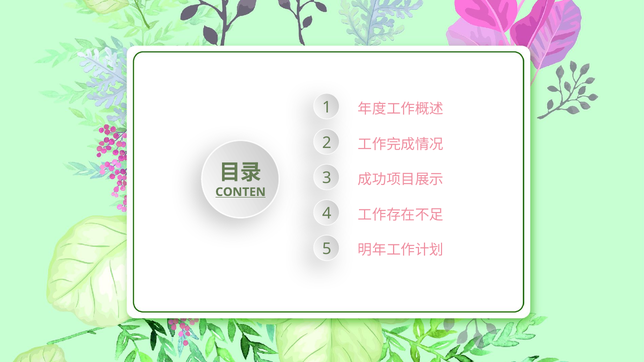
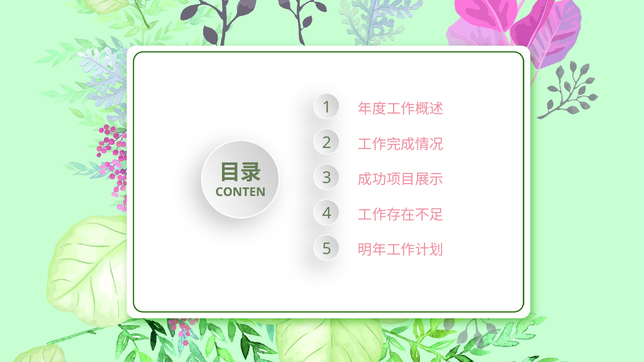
CONTEN underline: present -> none
